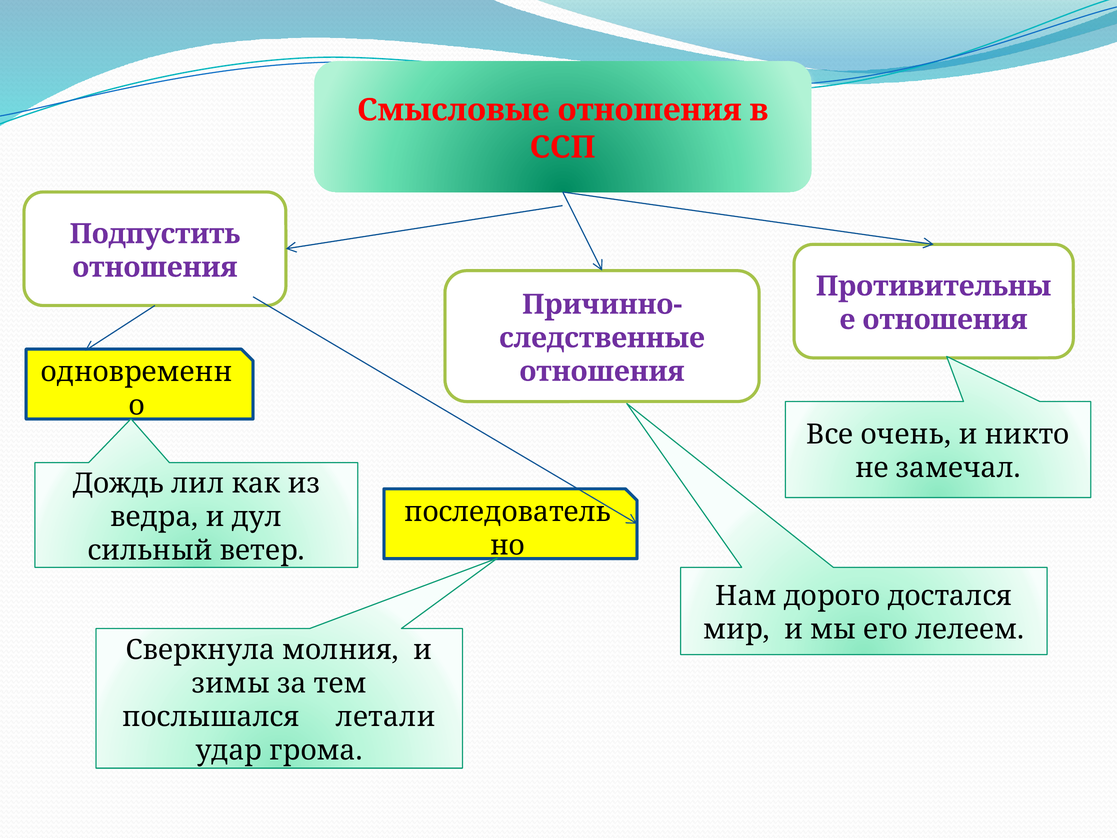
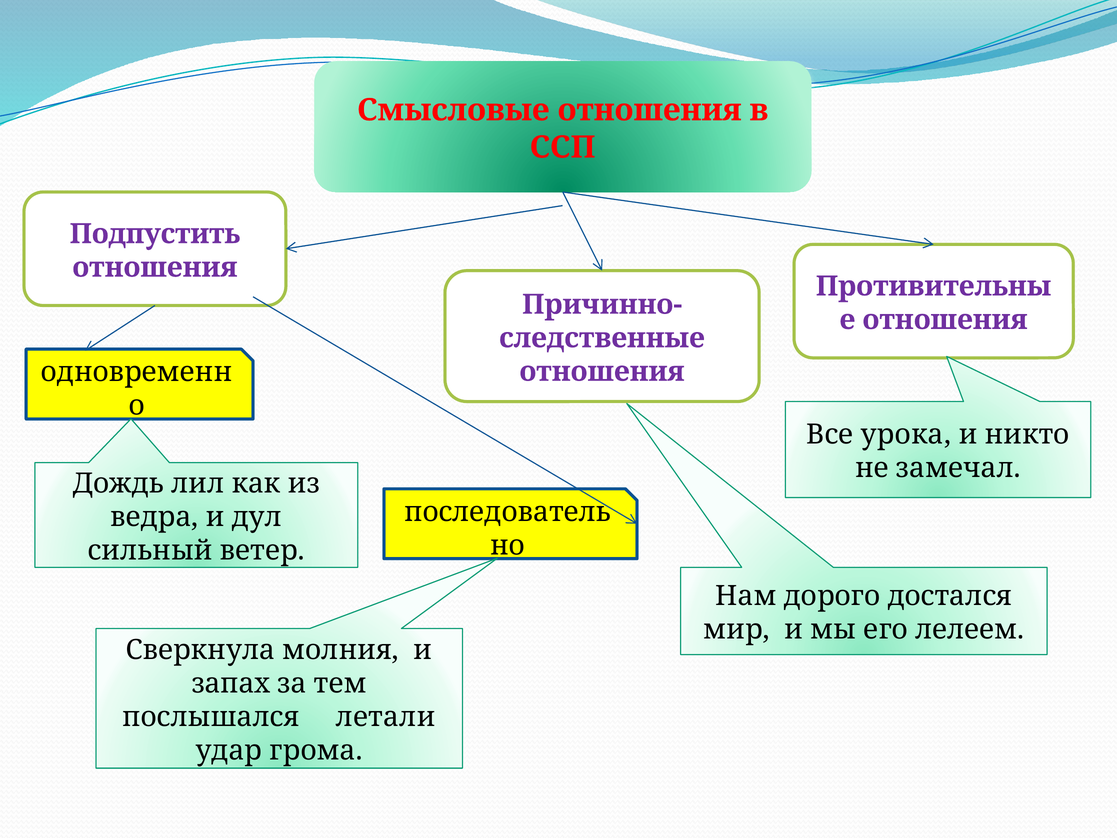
очень: очень -> урока
зимы: зимы -> запах
